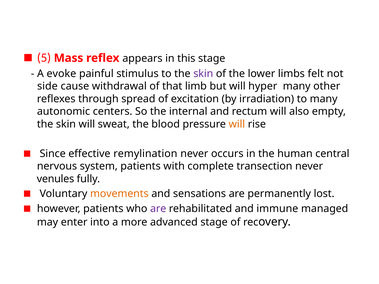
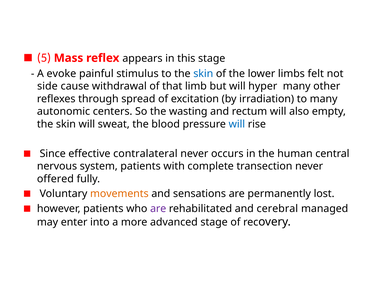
skin at (203, 74) colour: purple -> blue
internal: internal -> wasting
will at (237, 124) colour: orange -> blue
remylination: remylination -> contralateral
venules: venules -> offered
immune: immune -> cerebral
